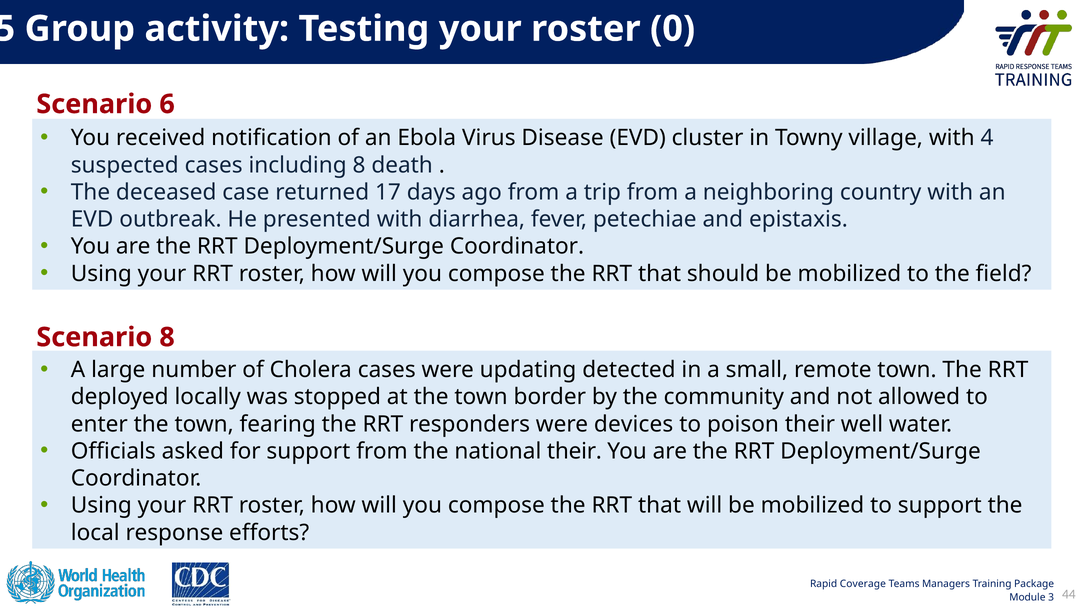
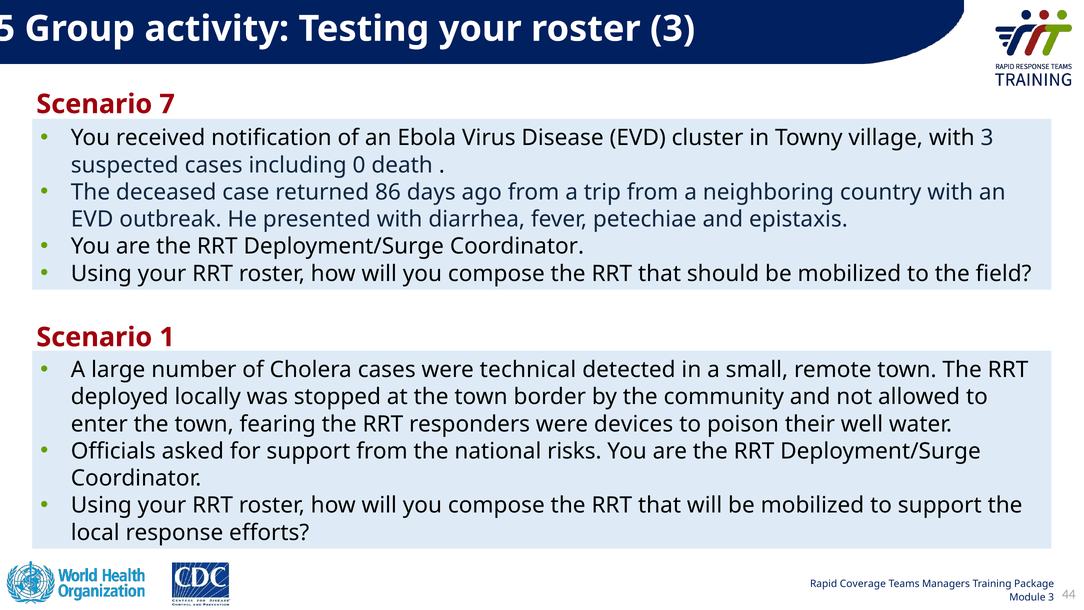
roster 0: 0 -> 3
6: 6 -> 7
with 4: 4 -> 3
including 8: 8 -> 0
17: 17 -> 86
Scenario 8: 8 -> 1
updating: updating -> technical
national their: their -> risks
